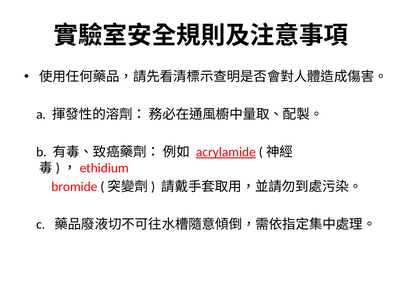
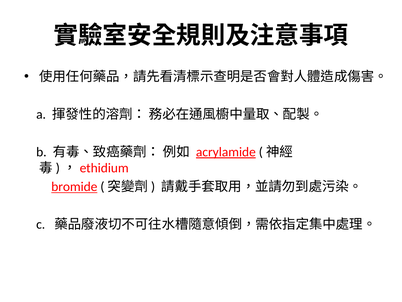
bromide underline: none -> present
